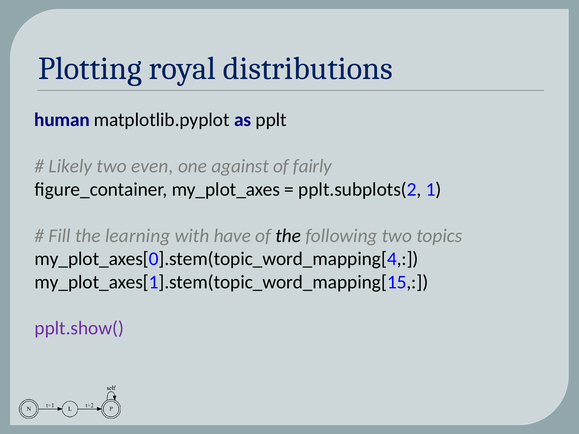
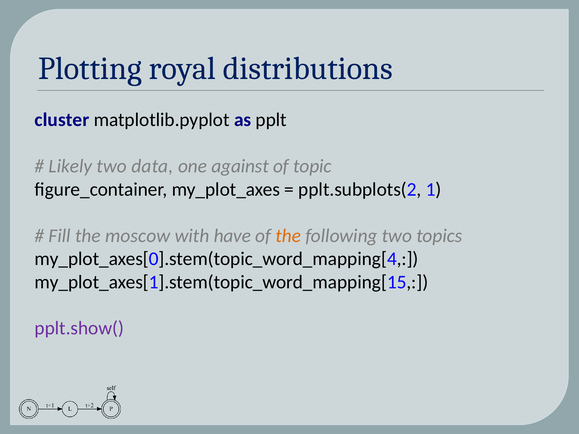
human: human -> cluster
even: even -> data
fairly: fairly -> topic
learning: learning -> moscow
the at (288, 236) colour: black -> orange
